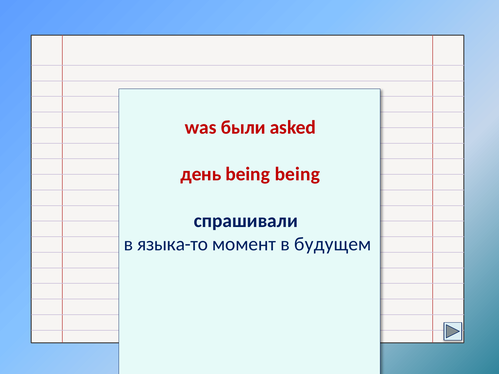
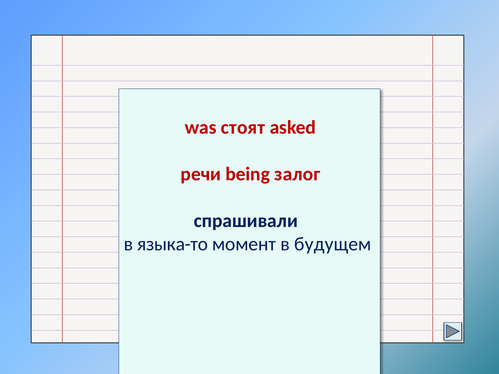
были: были -> стоят
день: день -> речи
being being: being -> залог
